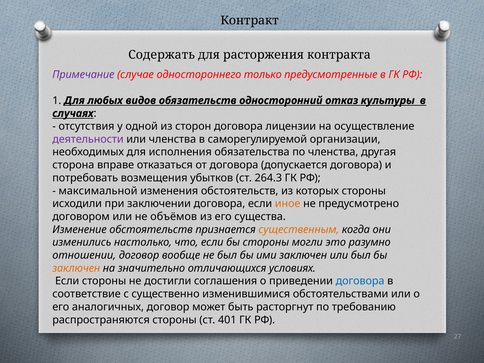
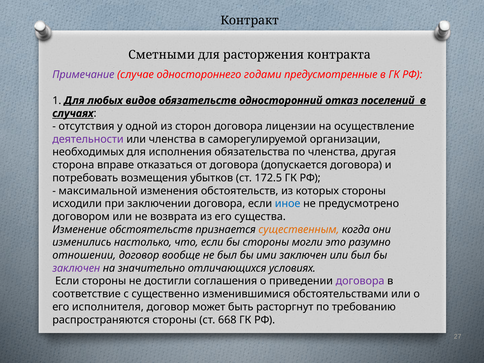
Содержать: Содержать -> Сметными
только: только -> годами
культуры: культуры -> поселений
264.3: 264.3 -> 172.5
иное colour: orange -> blue
объёмов: объёмов -> возврата
заключен at (76, 268) colour: orange -> purple
договора at (360, 281) colour: blue -> purple
аналогичных: аналогичных -> исполнителя
401: 401 -> 668
